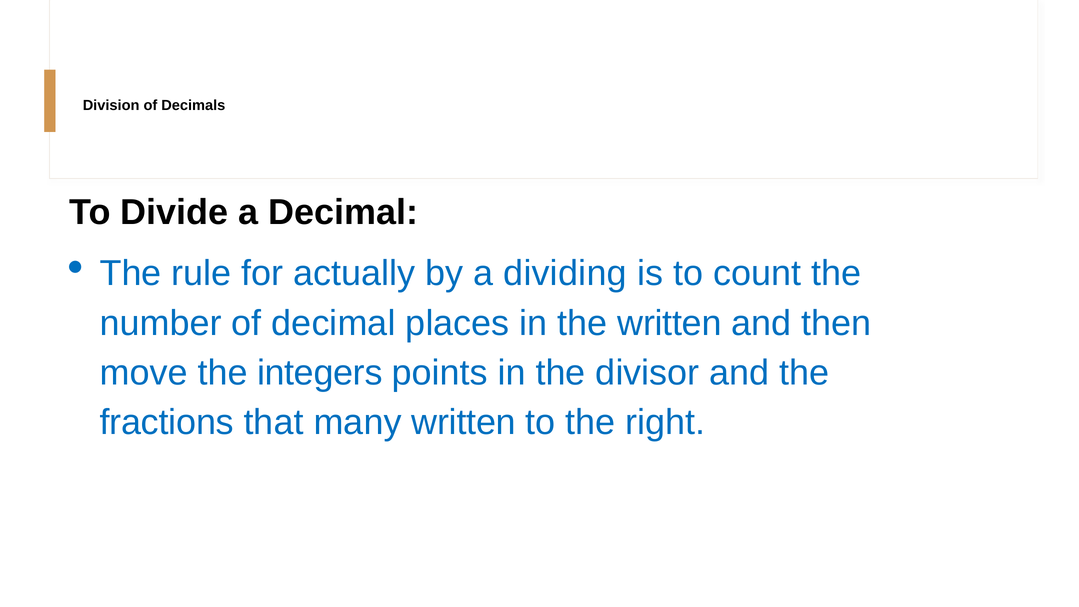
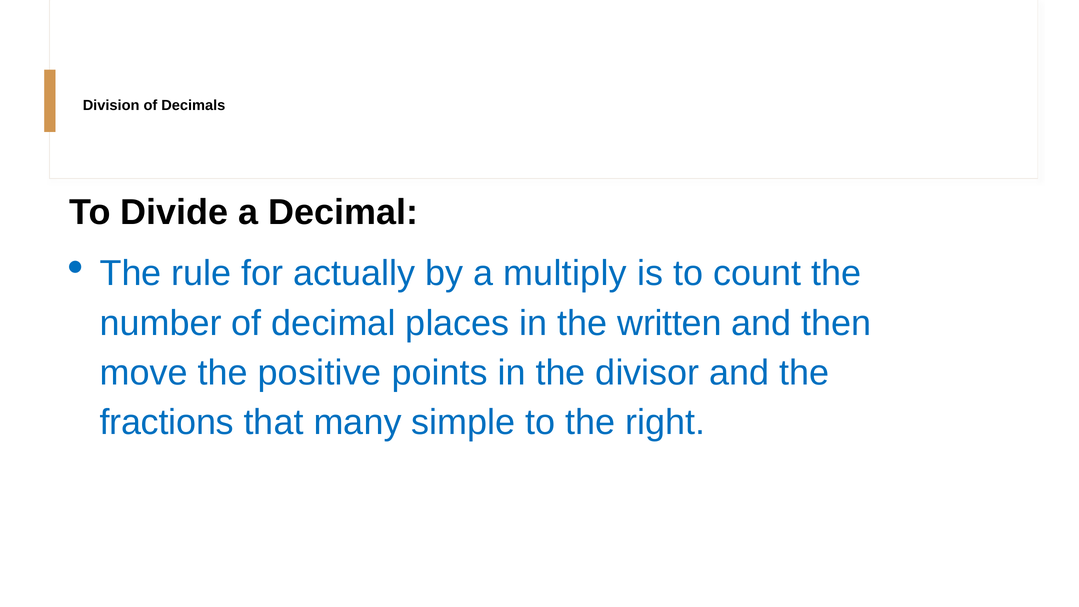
dividing: dividing -> multiply
integers: integers -> positive
many written: written -> simple
